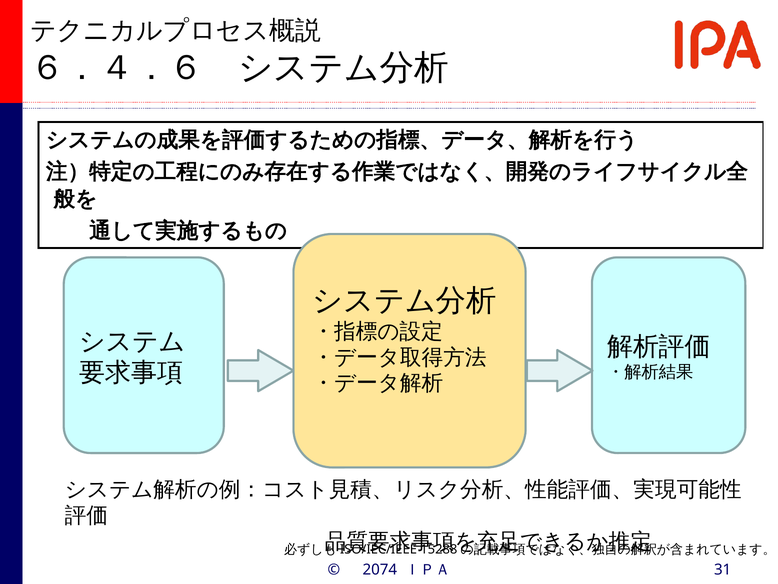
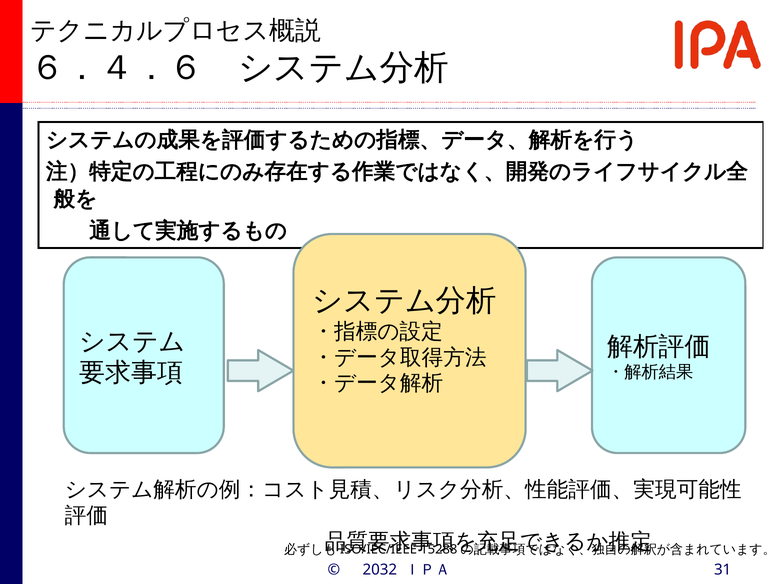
2074: 2074 -> 2032
